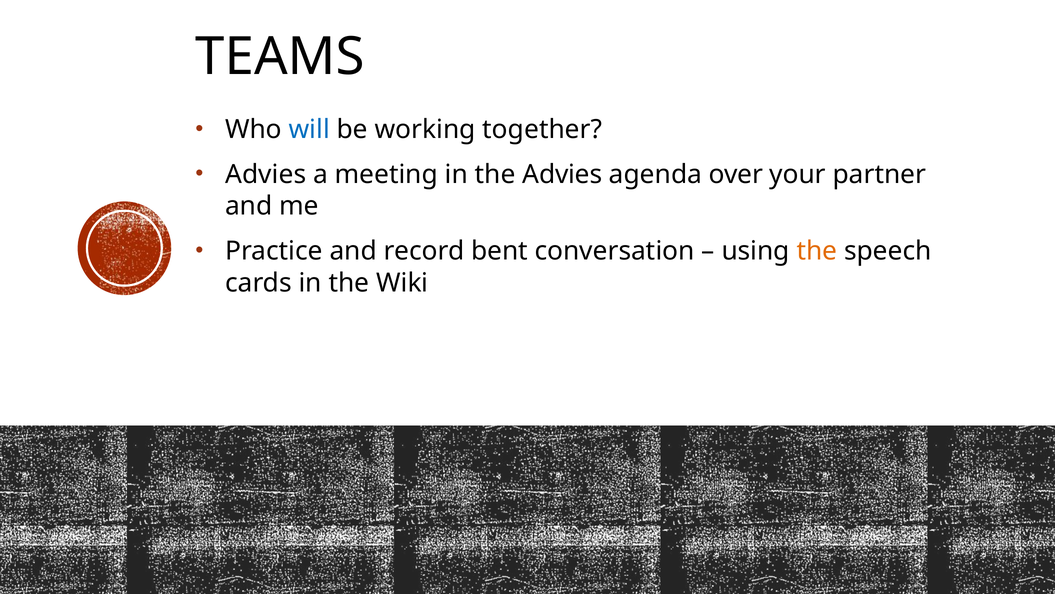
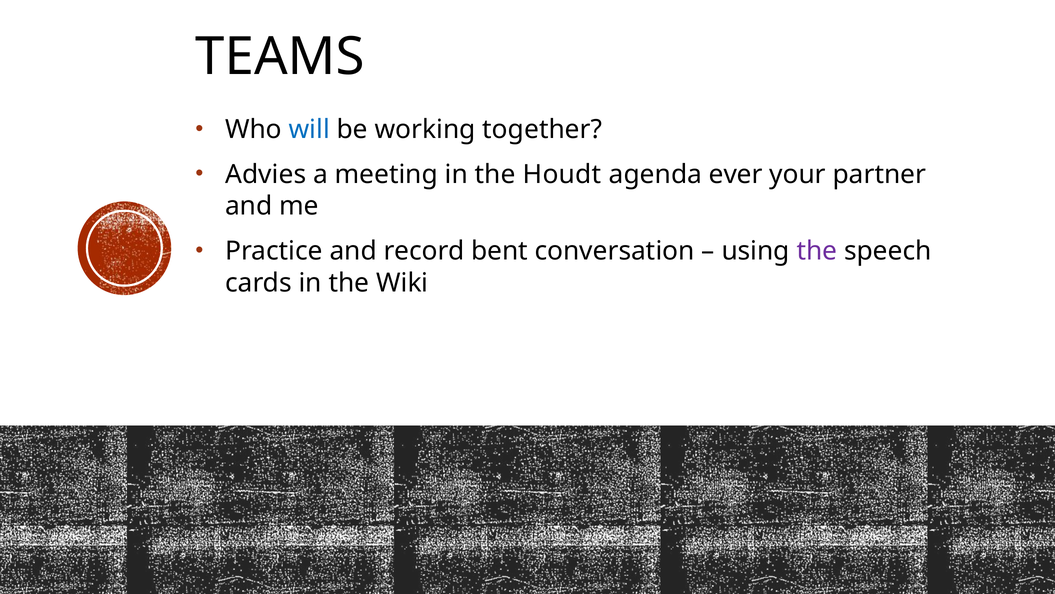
the Advies: Advies -> Houdt
over: over -> ever
the at (817, 251) colour: orange -> purple
